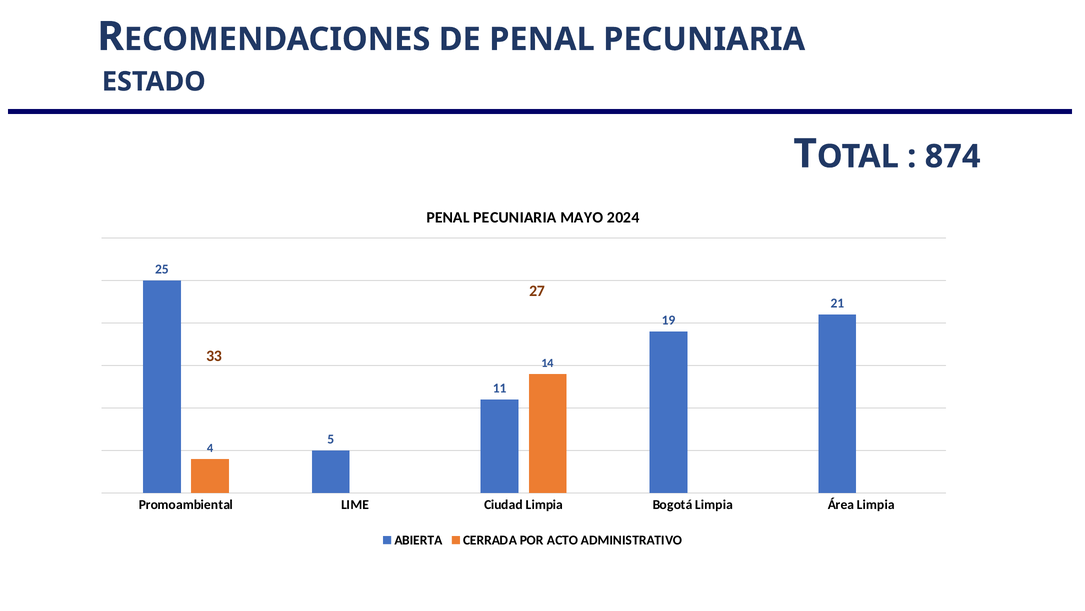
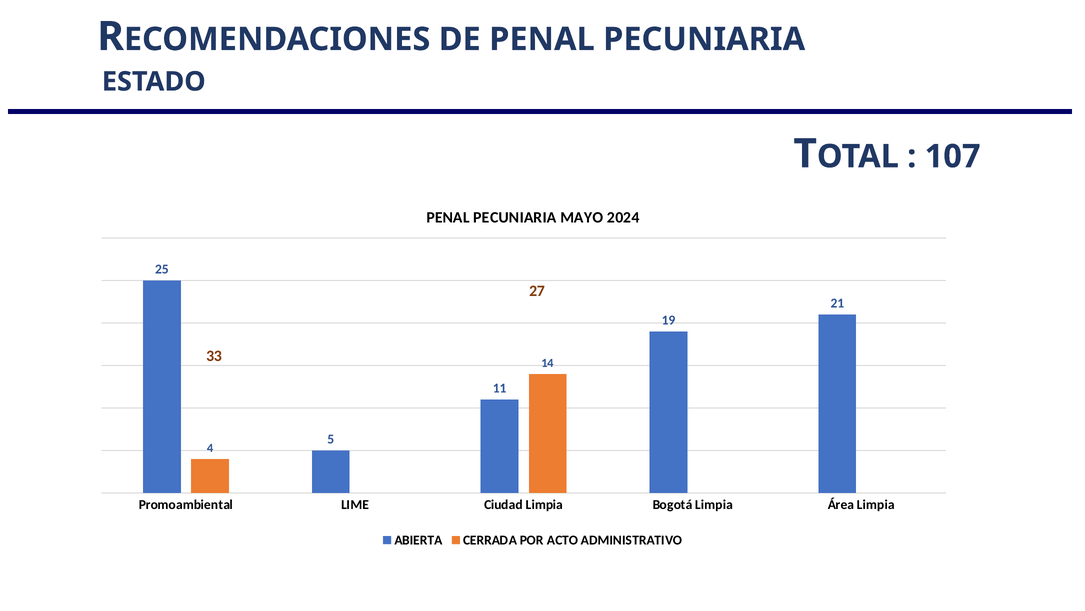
874: 874 -> 107
